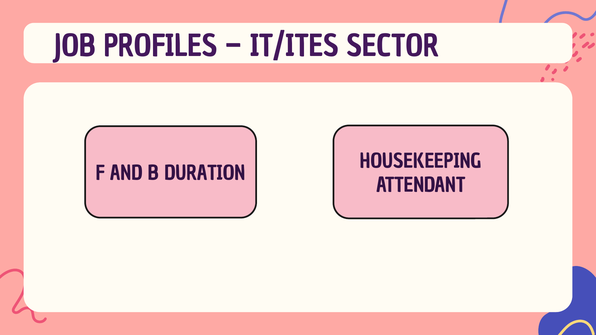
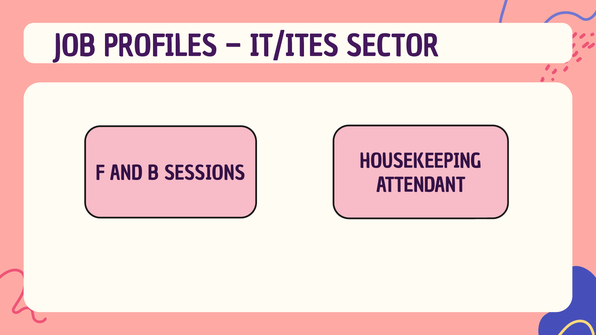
DURATION: DURATION -> SESSIONS
